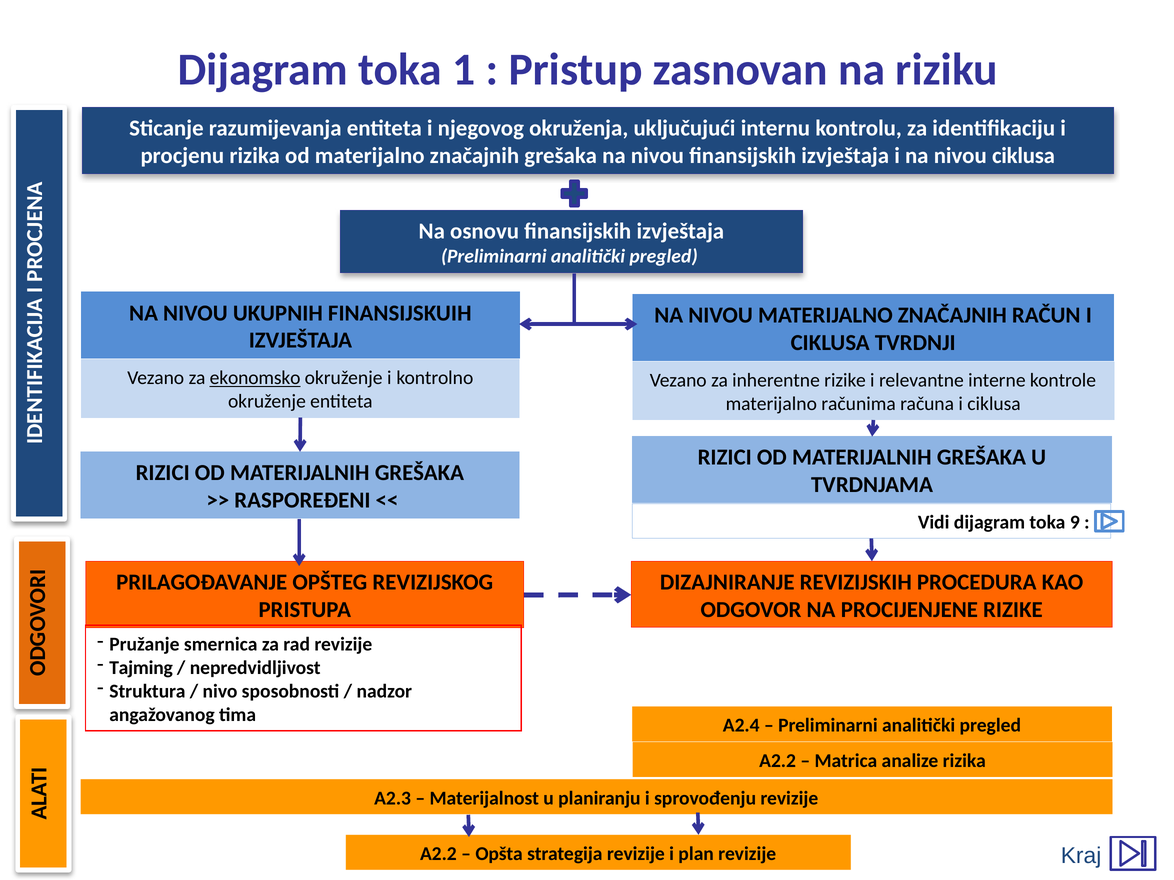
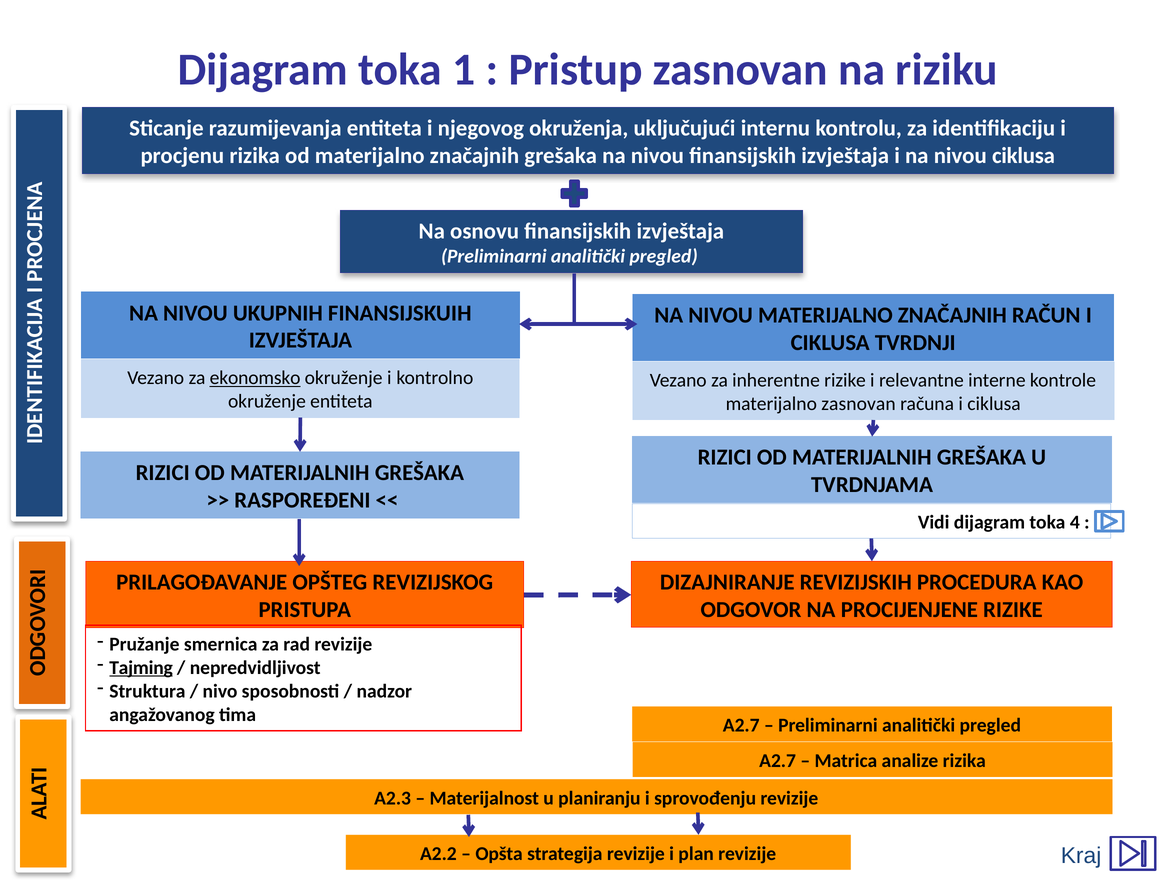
materijalno računima: računima -> zasnovan
9: 9 -> 4
Tajming underline: none -> present
A2.4 at (741, 726): A2.4 -> A2.7
A2.2 at (778, 761): A2.2 -> A2.7
